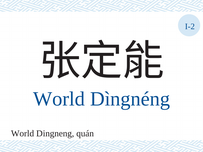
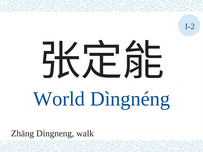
World at (23, 134): World -> Zhāng
quán: quán -> walk
